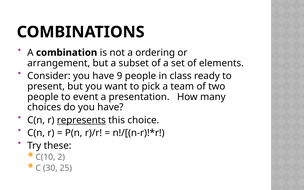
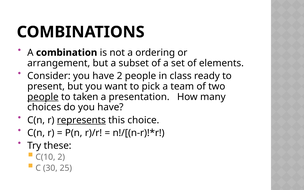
have 9: 9 -> 2
people at (43, 97) underline: none -> present
event: event -> taken
